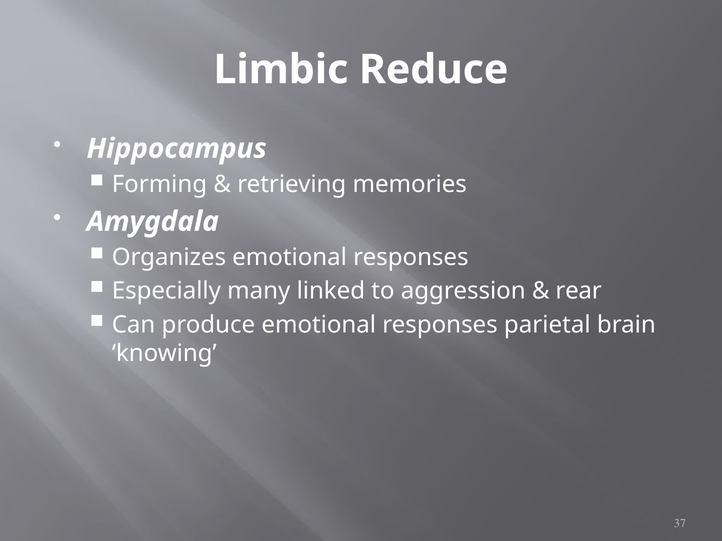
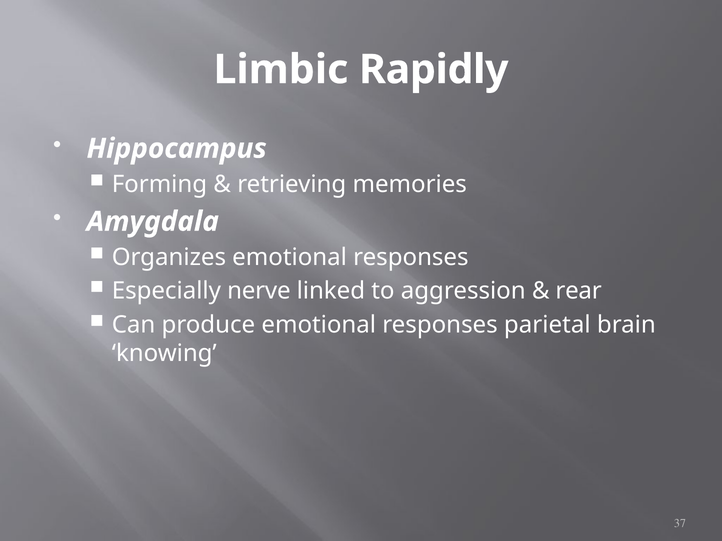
Reduce: Reduce -> Rapidly
many: many -> nerve
